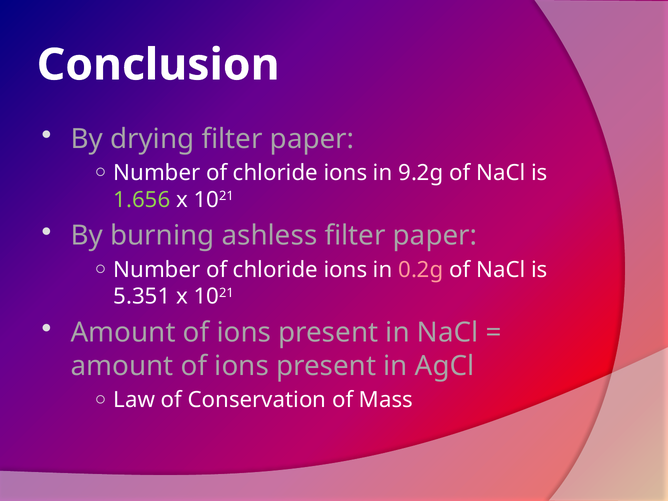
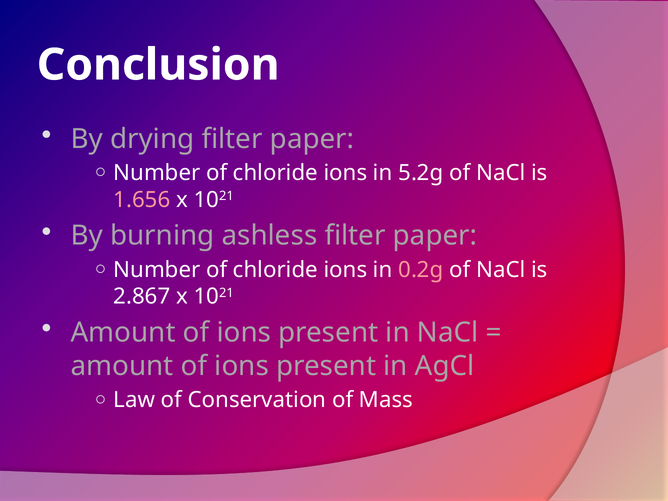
9.2g: 9.2g -> 5.2g
1.656 colour: light green -> pink
5.351: 5.351 -> 2.867
